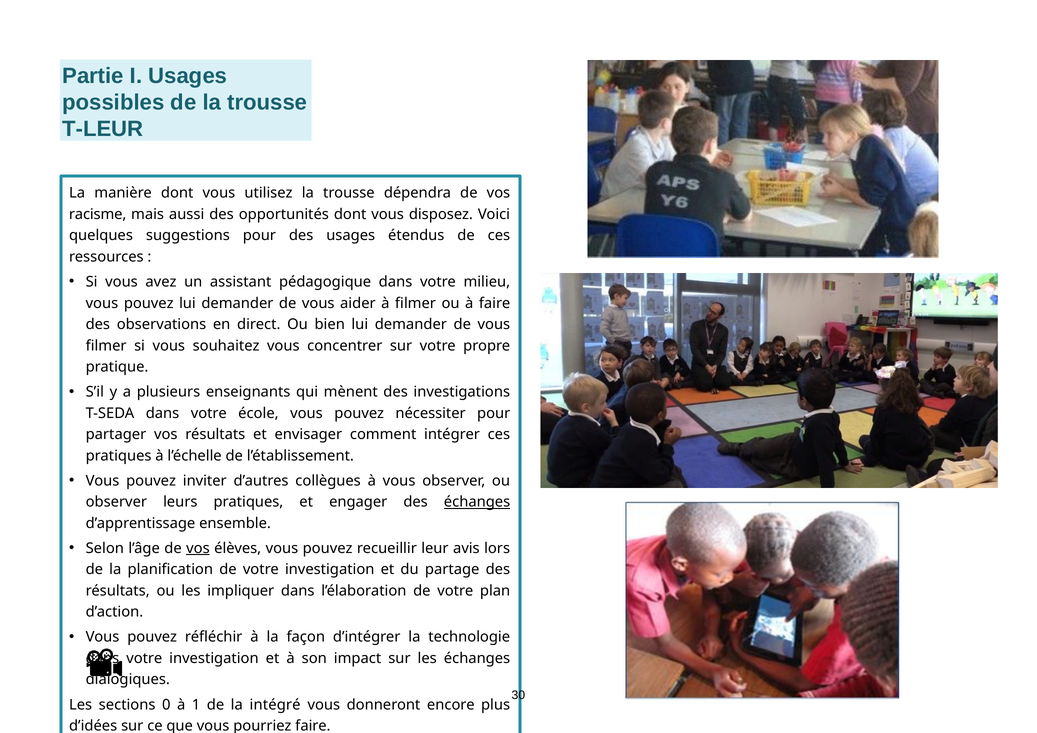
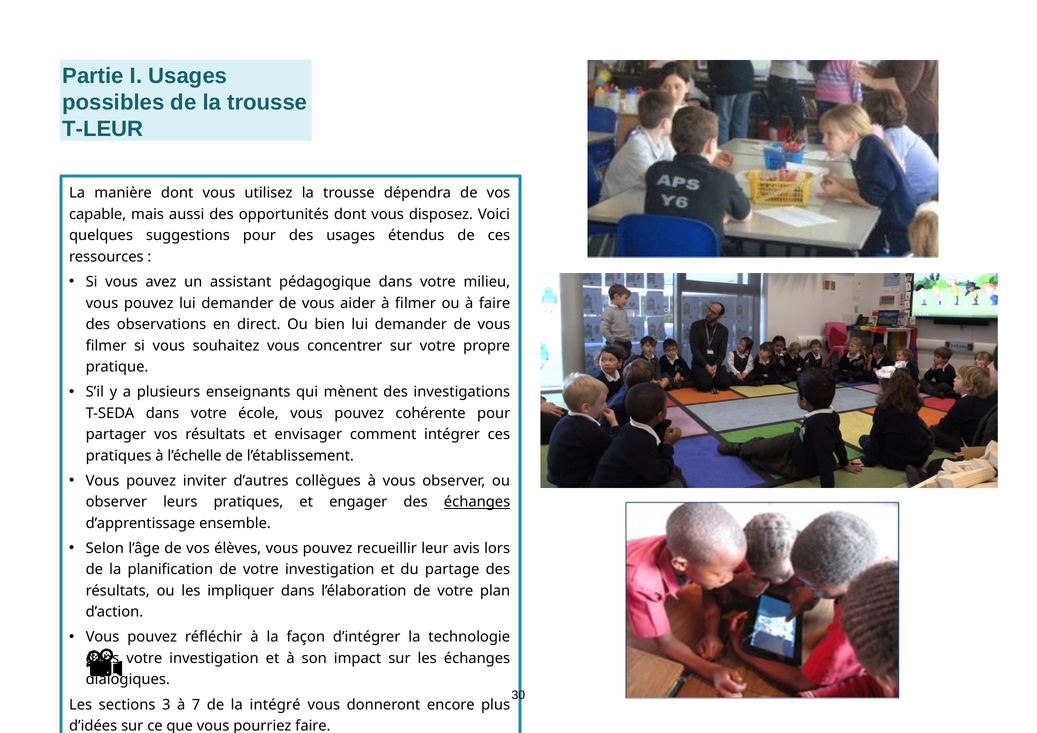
racisme: racisme -> capable
nécessiter: nécessiter -> cohérente
vos at (198, 549) underline: present -> none
0: 0 -> 3
1: 1 -> 7
